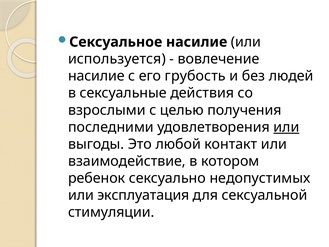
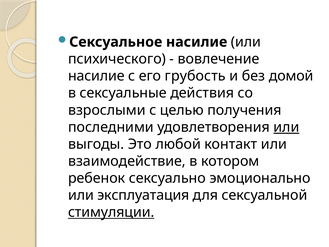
используется: используется -> психического
людей: людей -> домой
недопустимых: недопустимых -> эмоционально
стимуляции underline: none -> present
